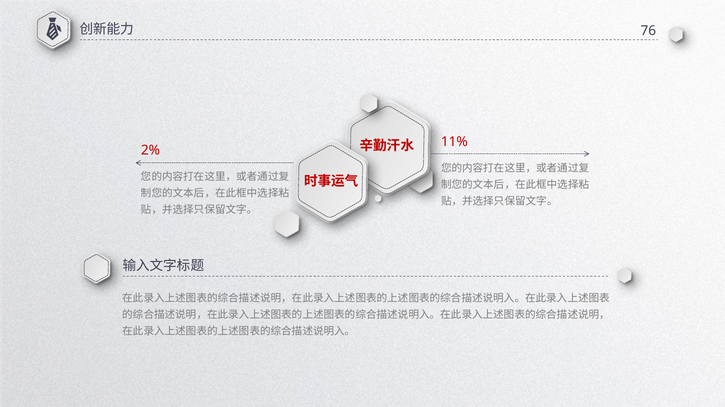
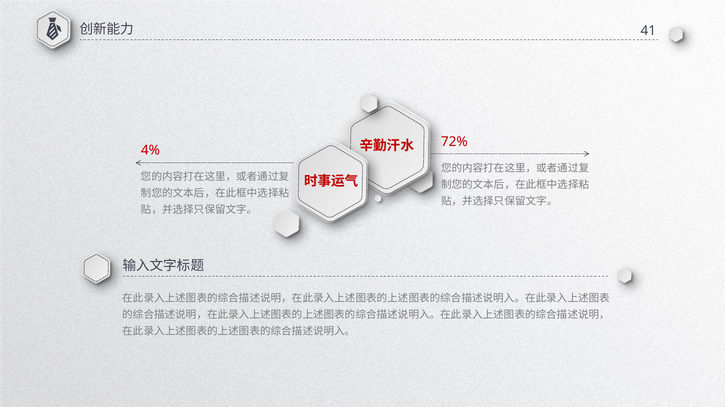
76: 76 -> 41
11%: 11% -> 72%
2%: 2% -> 4%
